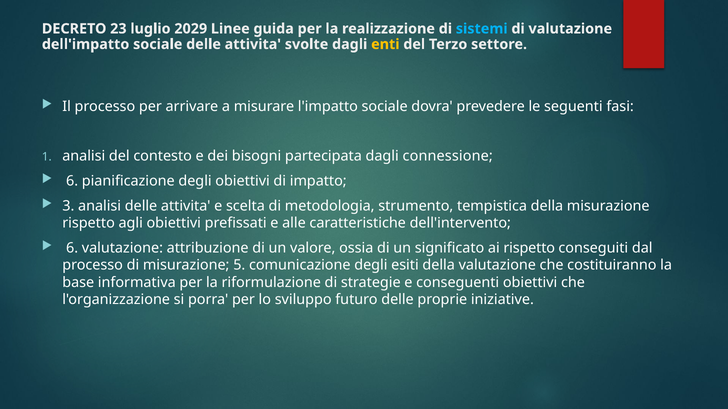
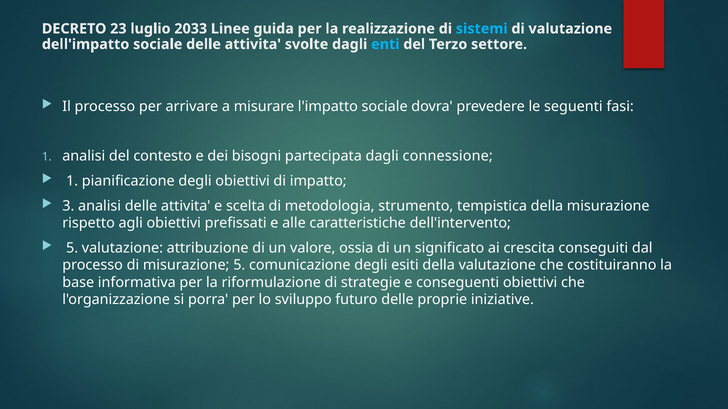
2029: 2029 -> 2033
enti colour: yellow -> light blue
6 at (72, 181): 6 -> 1
6 at (72, 248): 6 -> 5
ai rispetto: rispetto -> crescita
